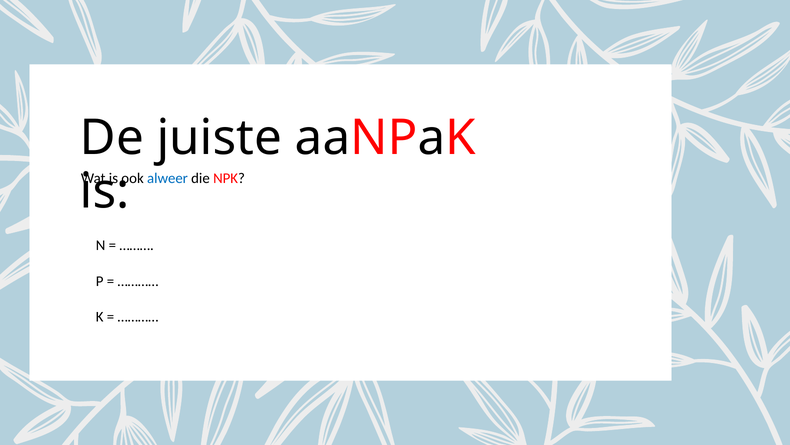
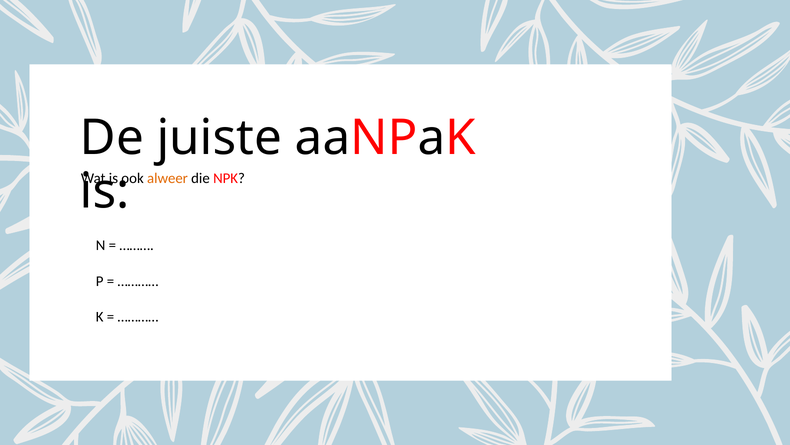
alweer colour: blue -> orange
